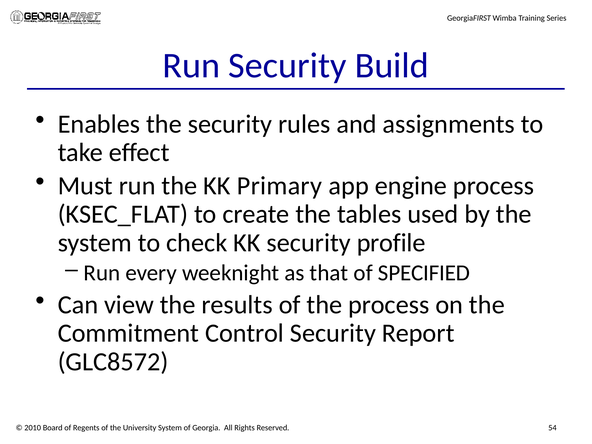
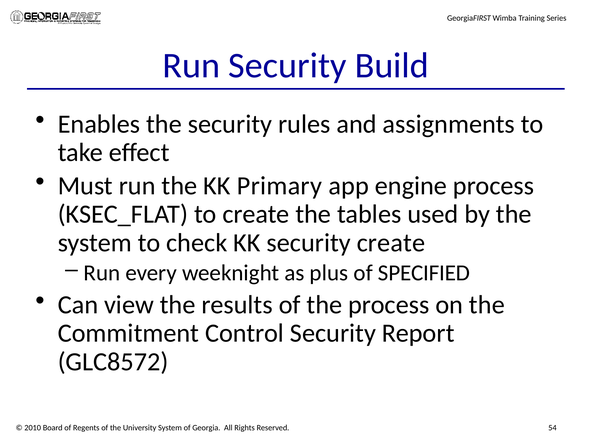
security profile: profile -> create
that: that -> plus
